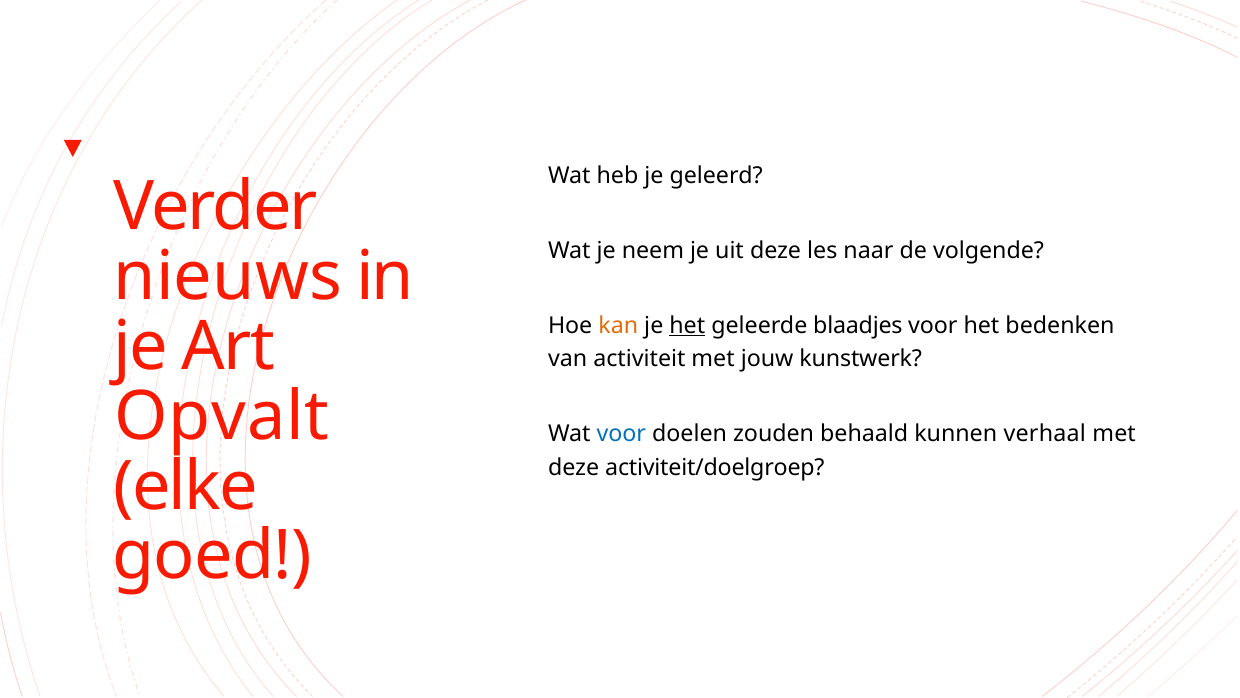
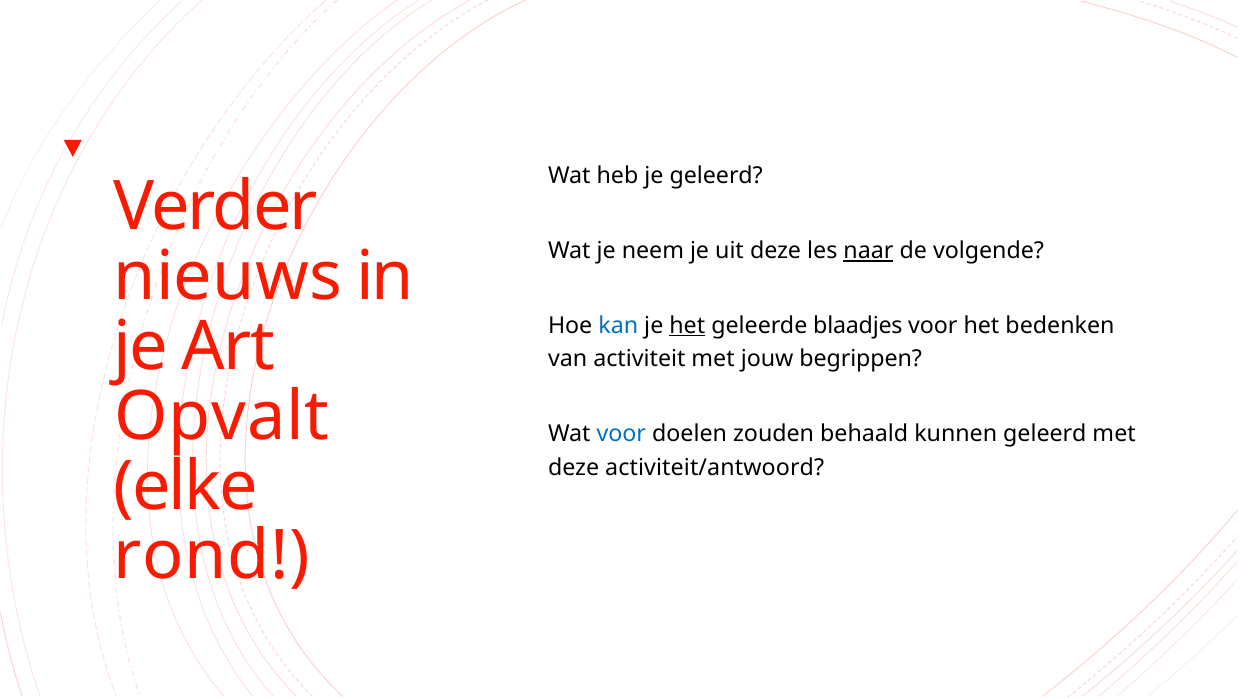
naar underline: none -> present
kan colour: orange -> blue
kunstwerk: kunstwerk -> begrippen
kunnen verhaal: verhaal -> geleerd
activiteit/doelgroep: activiteit/doelgroep -> activiteit/antwoord
goed: goed -> rond
